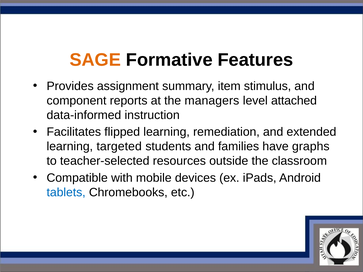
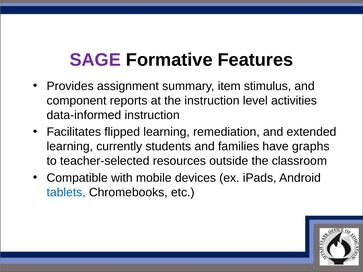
SAGE colour: orange -> purple
the managers: managers -> instruction
attached: attached -> activities
targeted: targeted -> currently
